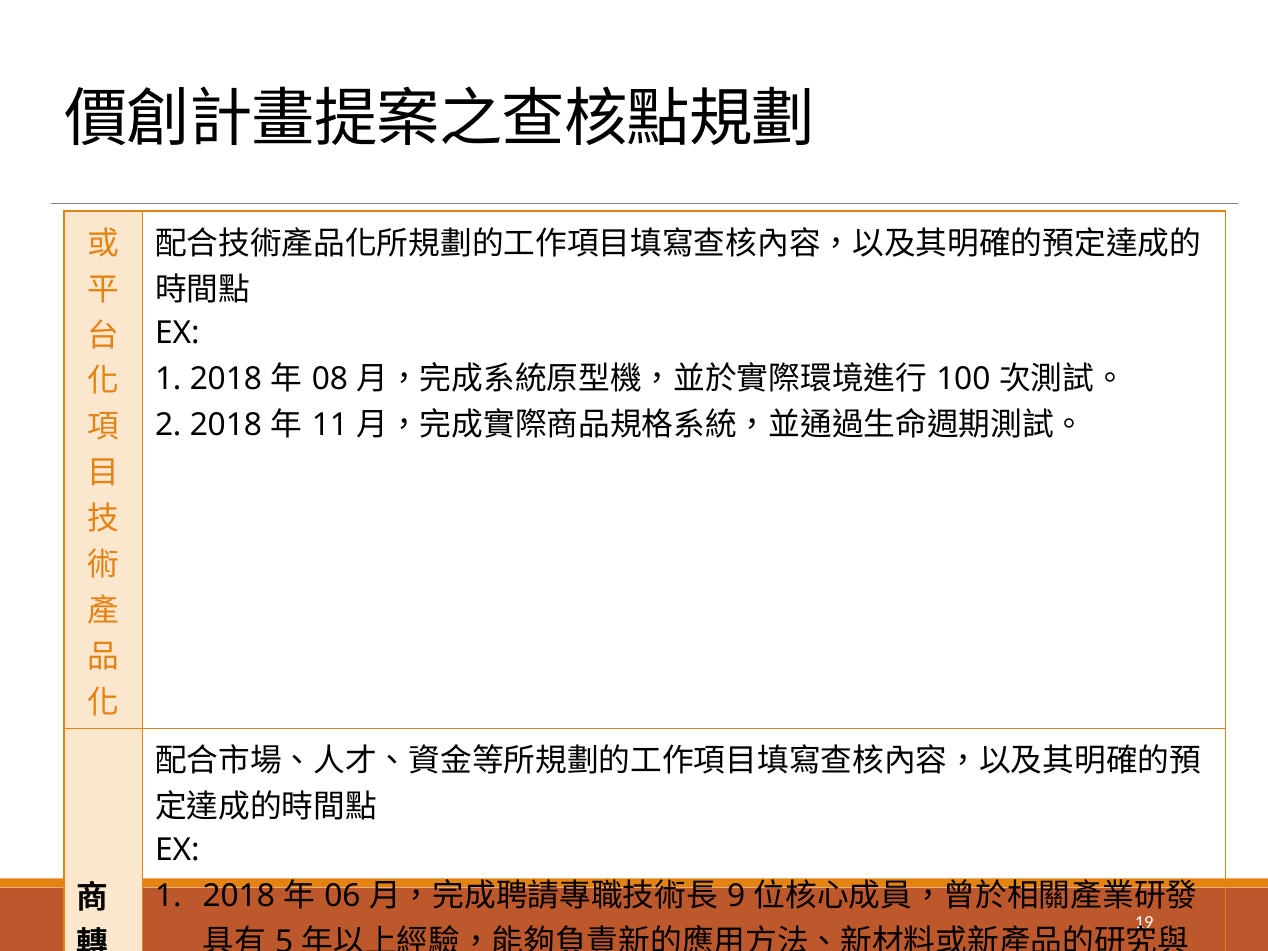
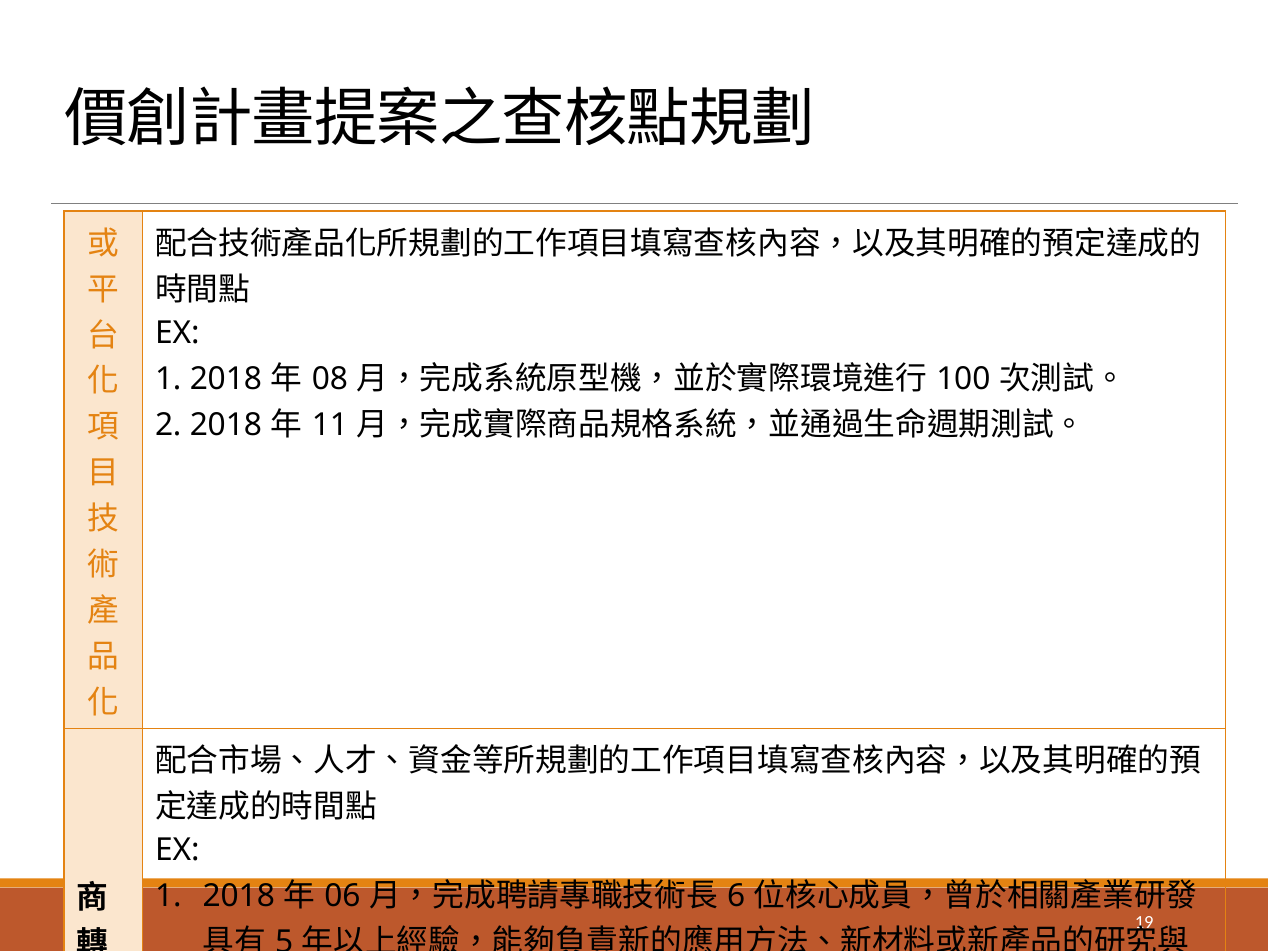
9: 9 -> 6
